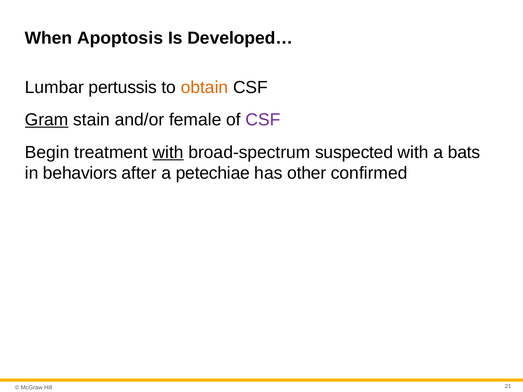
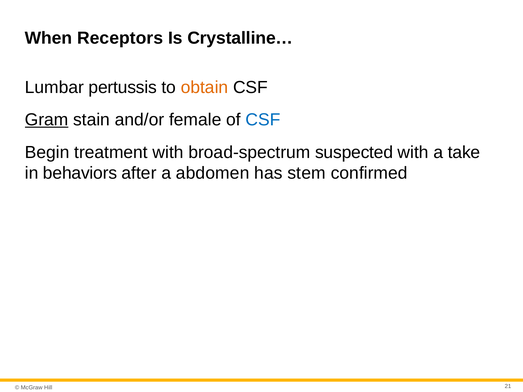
Apoptosis: Apoptosis -> Receptors
Developed…: Developed… -> Crystalline…
CSF at (263, 120) colour: purple -> blue
with at (168, 152) underline: present -> none
bats: bats -> take
petechiae: petechiae -> abdomen
other: other -> stem
